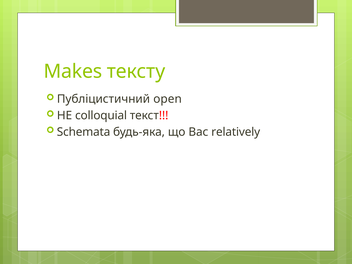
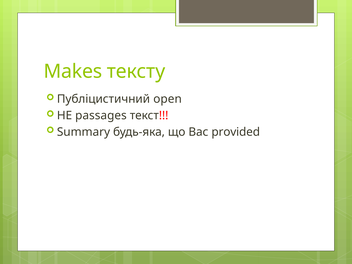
colloquial: colloquial -> passages
Schemata: Schemata -> Summary
relatively: relatively -> provided
